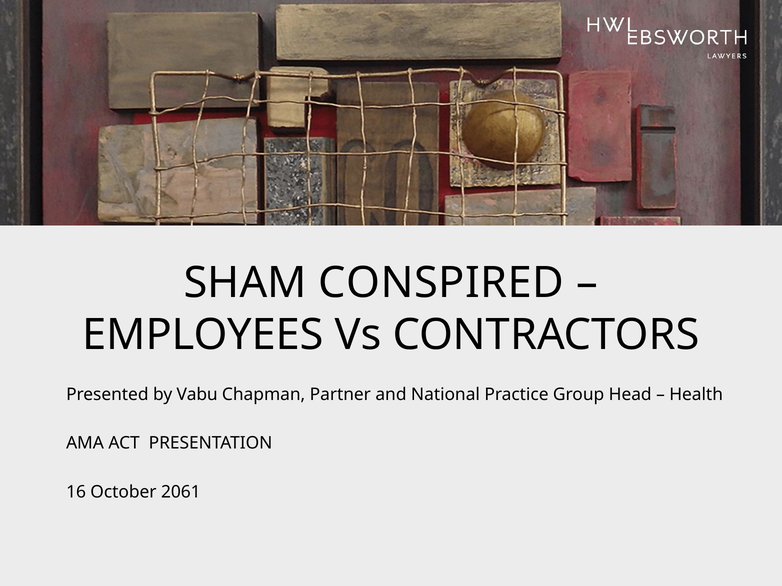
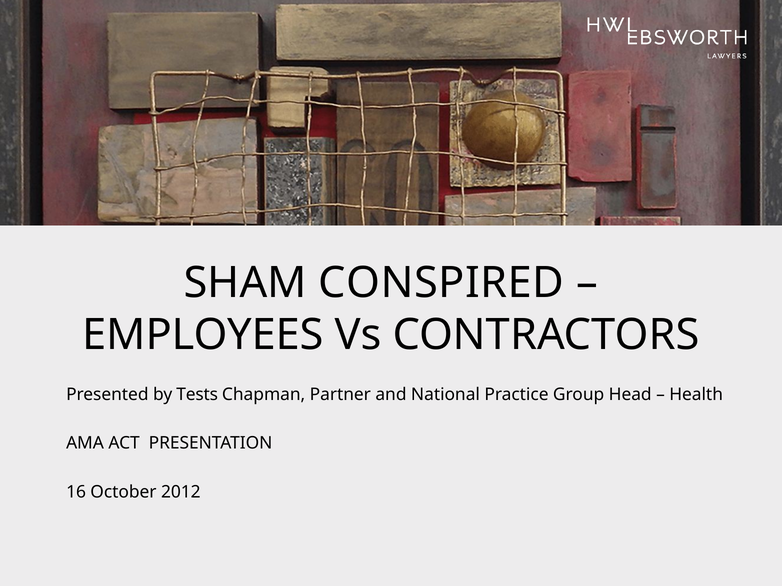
Vabu: Vabu -> Tests
2061: 2061 -> 2012
